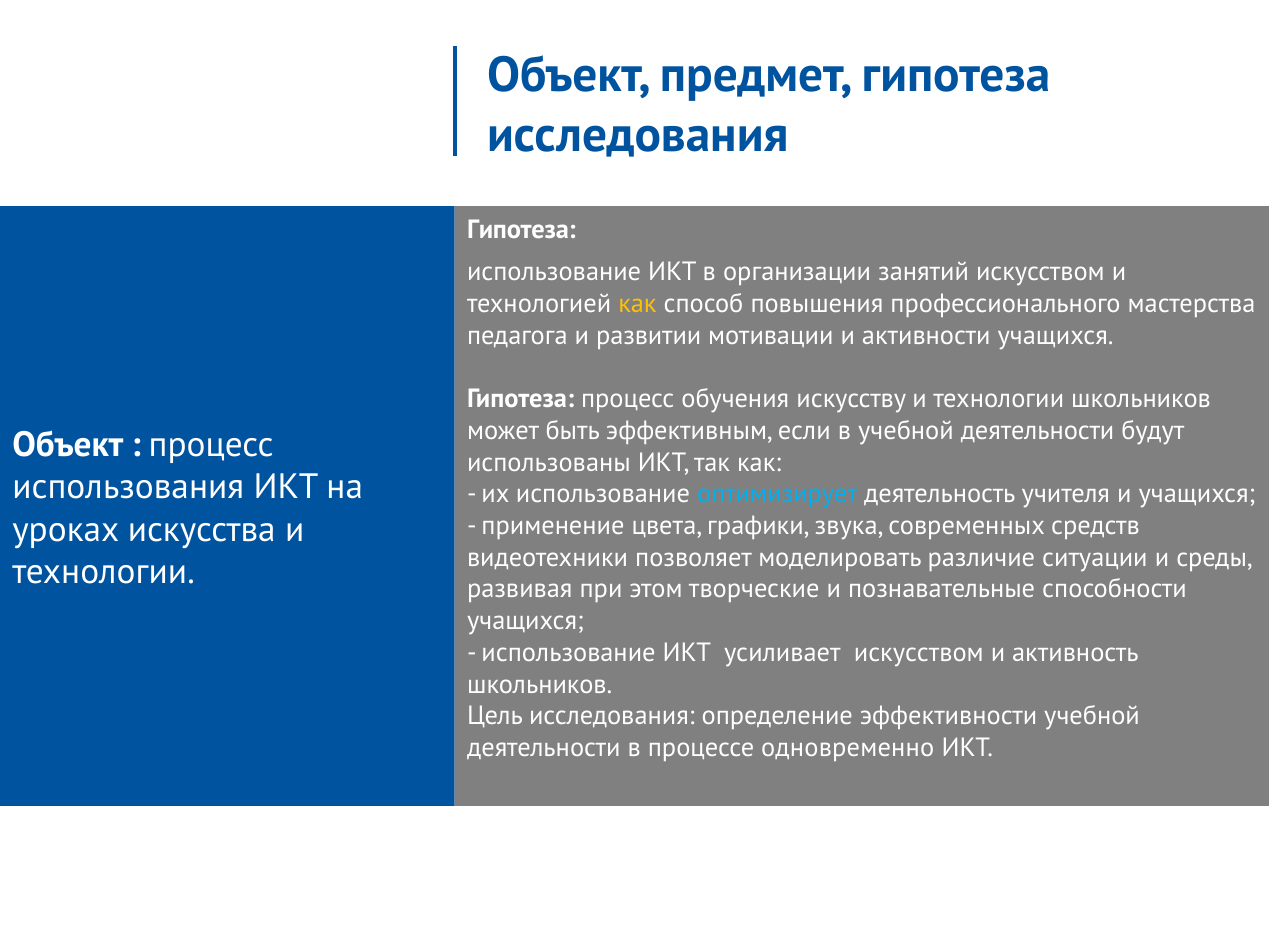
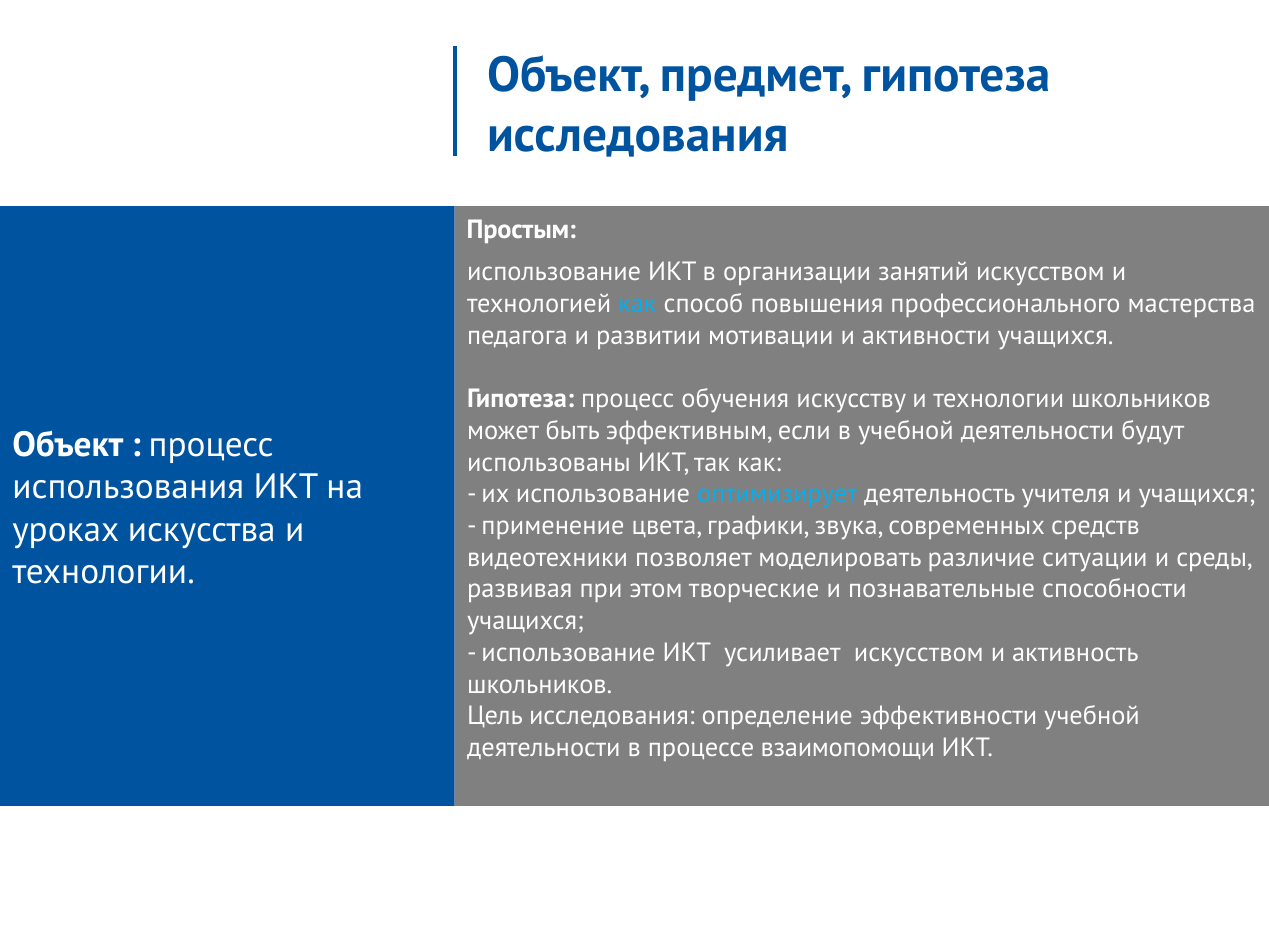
Гипотеза at (521, 230): Гипотеза -> Простым
как at (637, 304) colour: yellow -> light blue
одновременно: одновременно -> взаимопомощи
